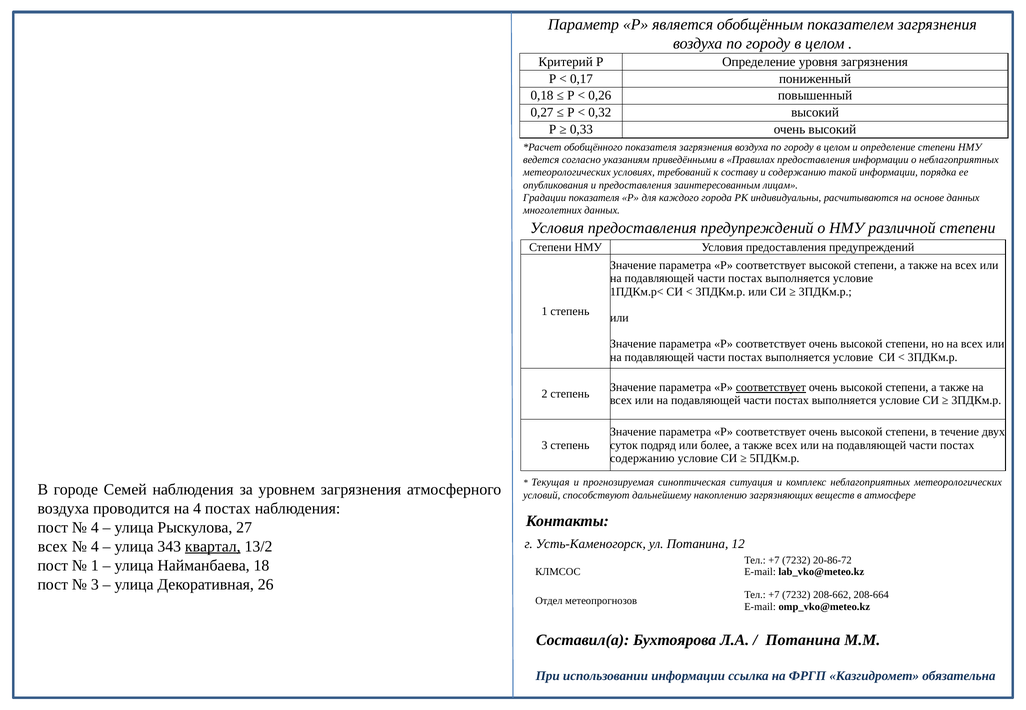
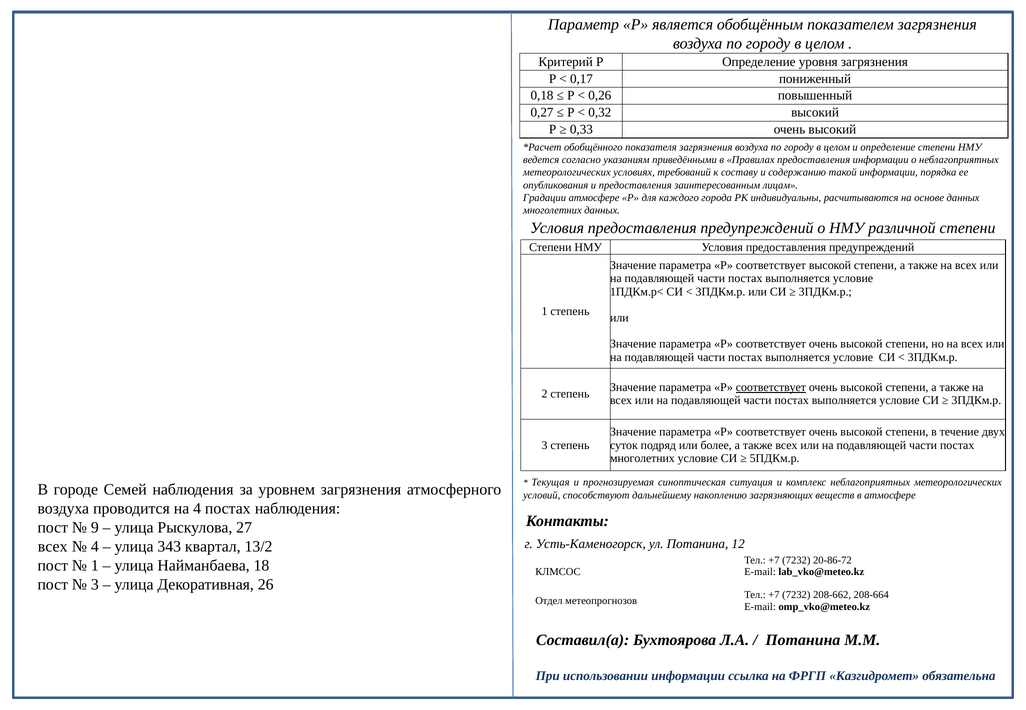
Градации показателя: показателя -> атмосфере
содержанию at (642, 459): содержанию -> многолетних
4 at (95, 528): 4 -> 9
квартал underline: present -> none
